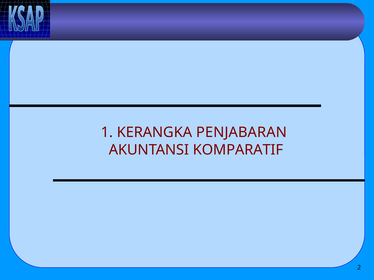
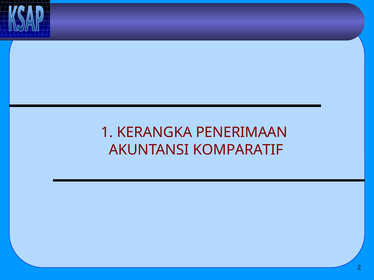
PENJABARAN: PENJABARAN -> PENERIMAAN
